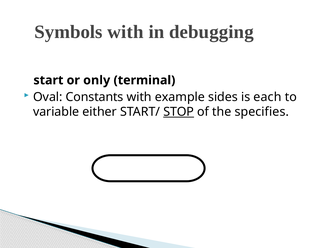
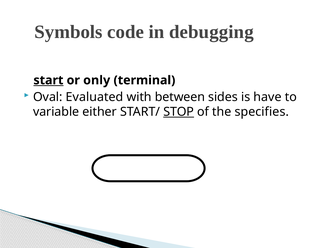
Symbols with: with -> code
start underline: none -> present
Constants: Constants -> Evaluated
example: example -> between
each: each -> have
